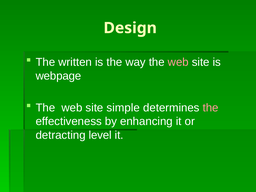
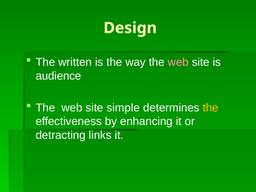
webpage: webpage -> audience
the at (211, 108) colour: pink -> yellow
level: level -> links
